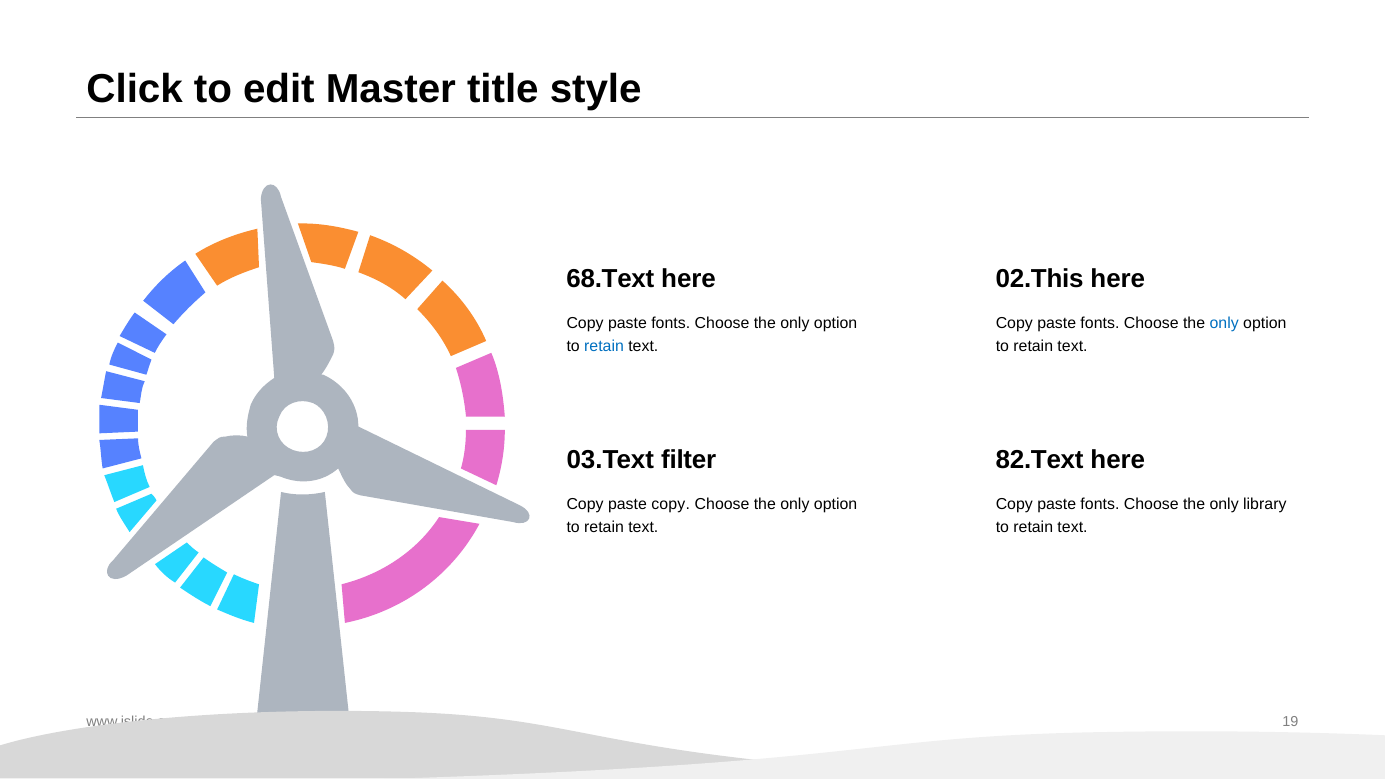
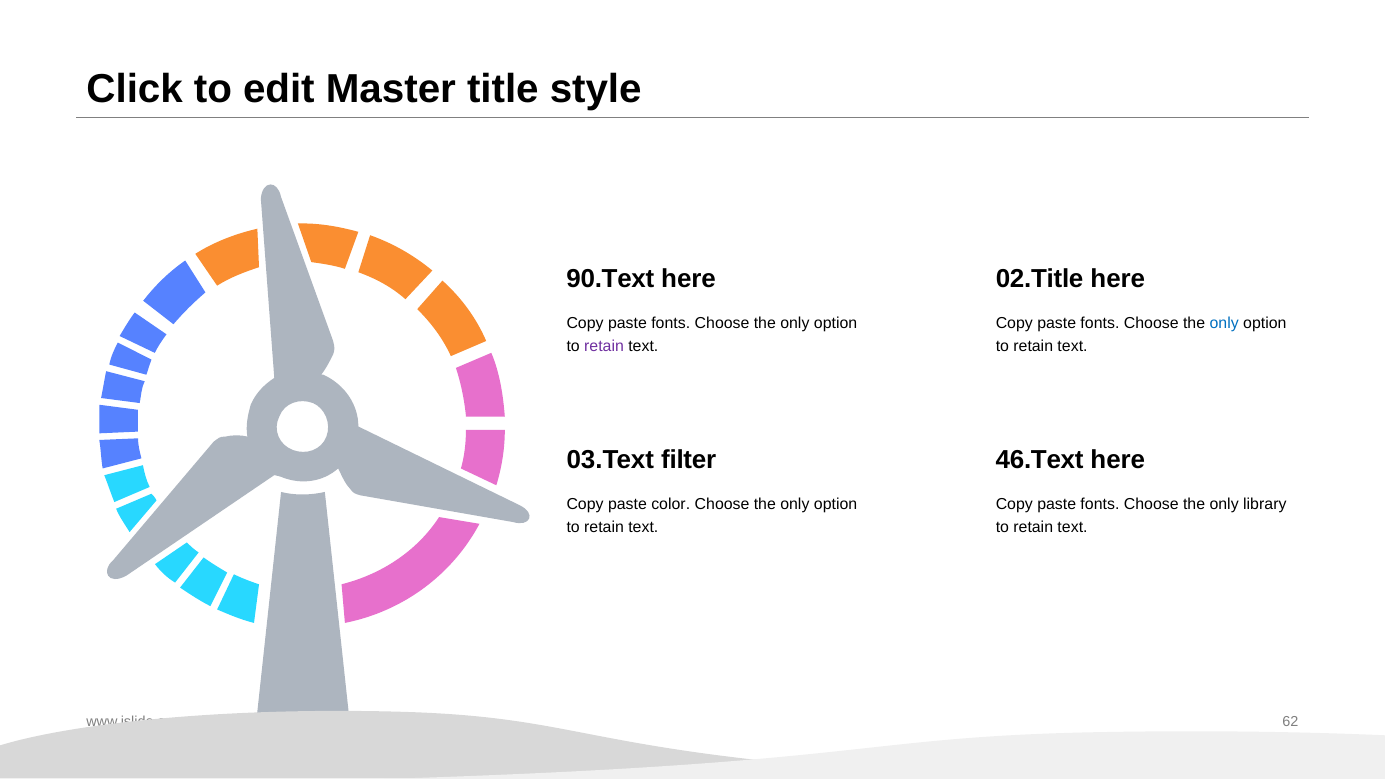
68.Text: 68.Text -> 90.Text
02.This: 02.This -> 02.Title
retain at (604, 346) colour: blue -> purple
82.Text: 82.Text -> 46.Text
paste copy: copy -> color
19: 19 -> 62
